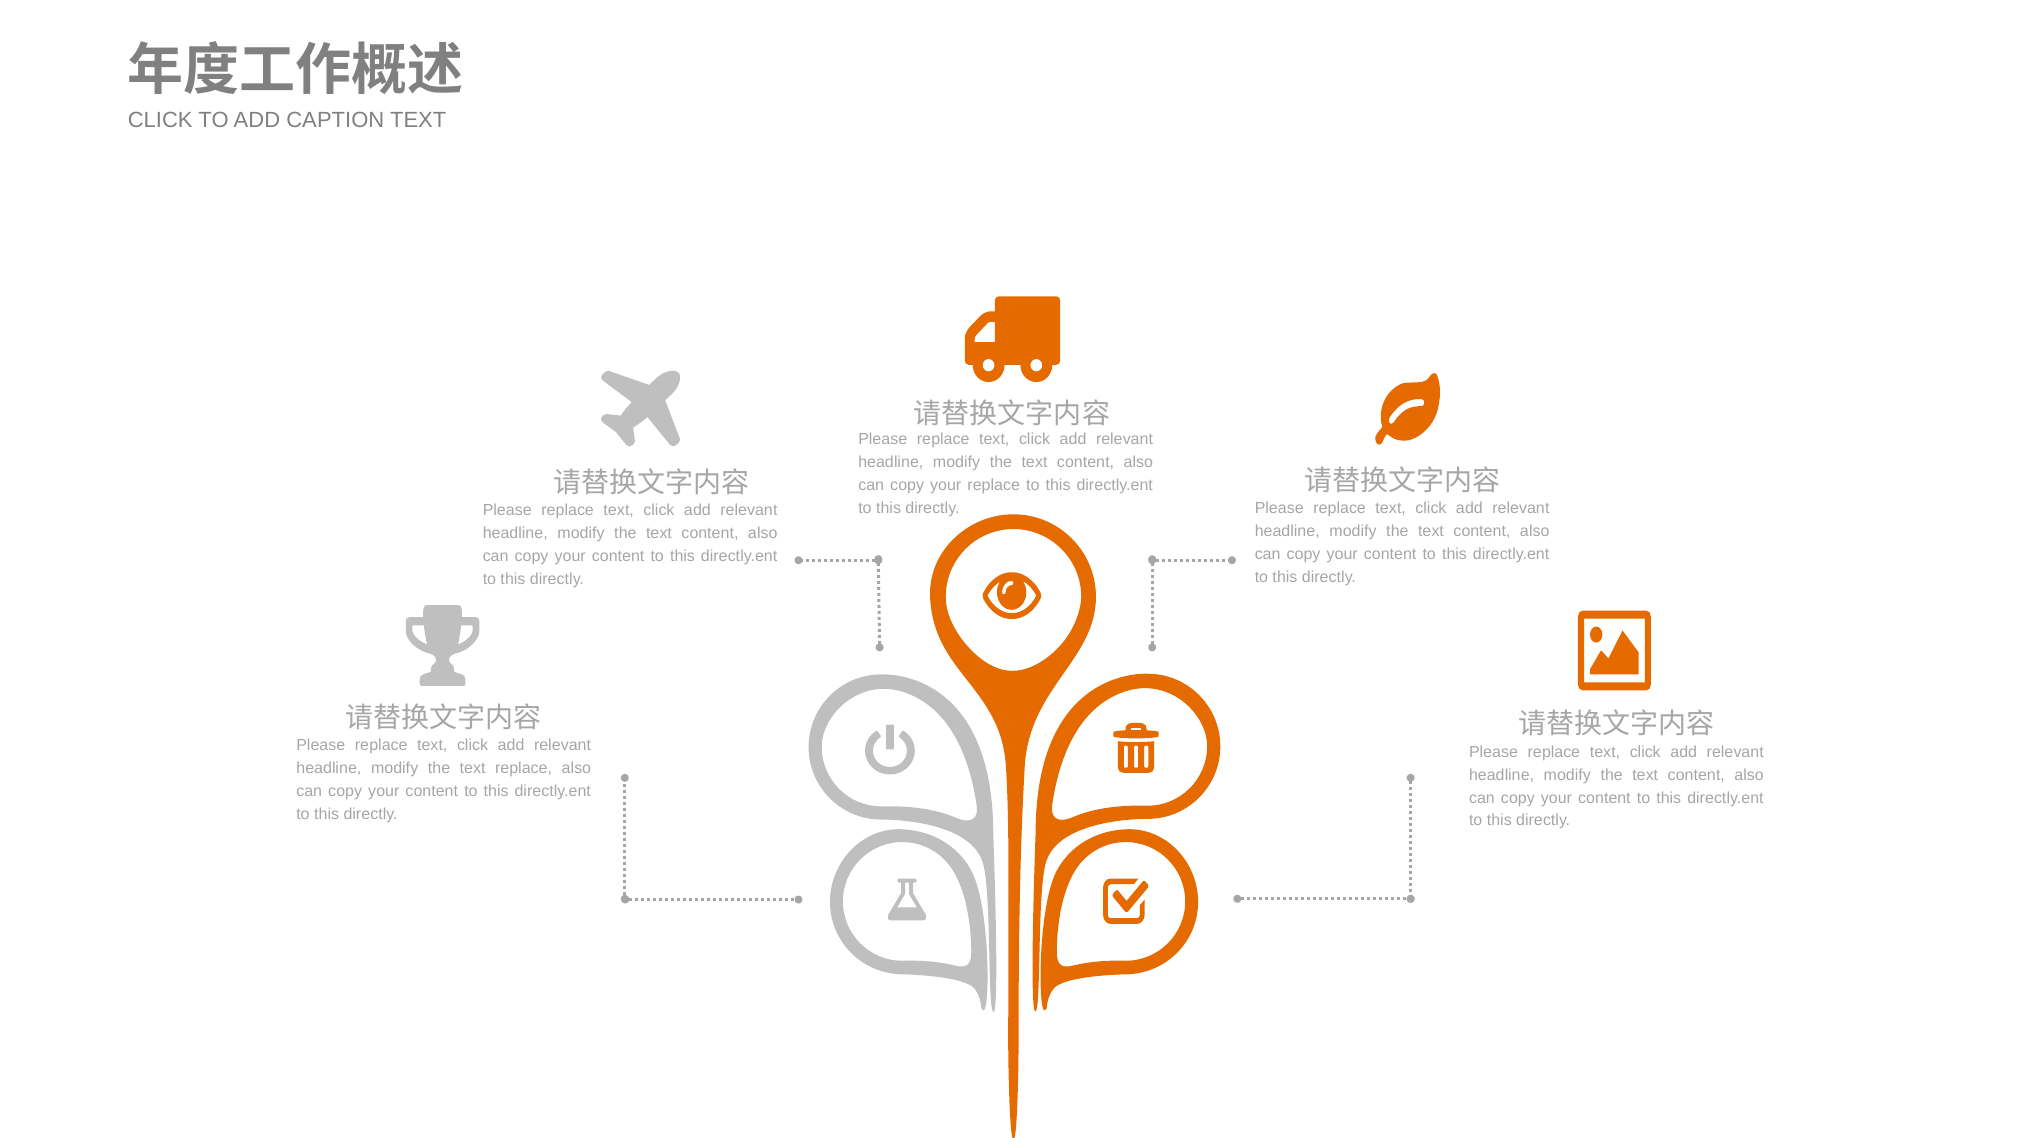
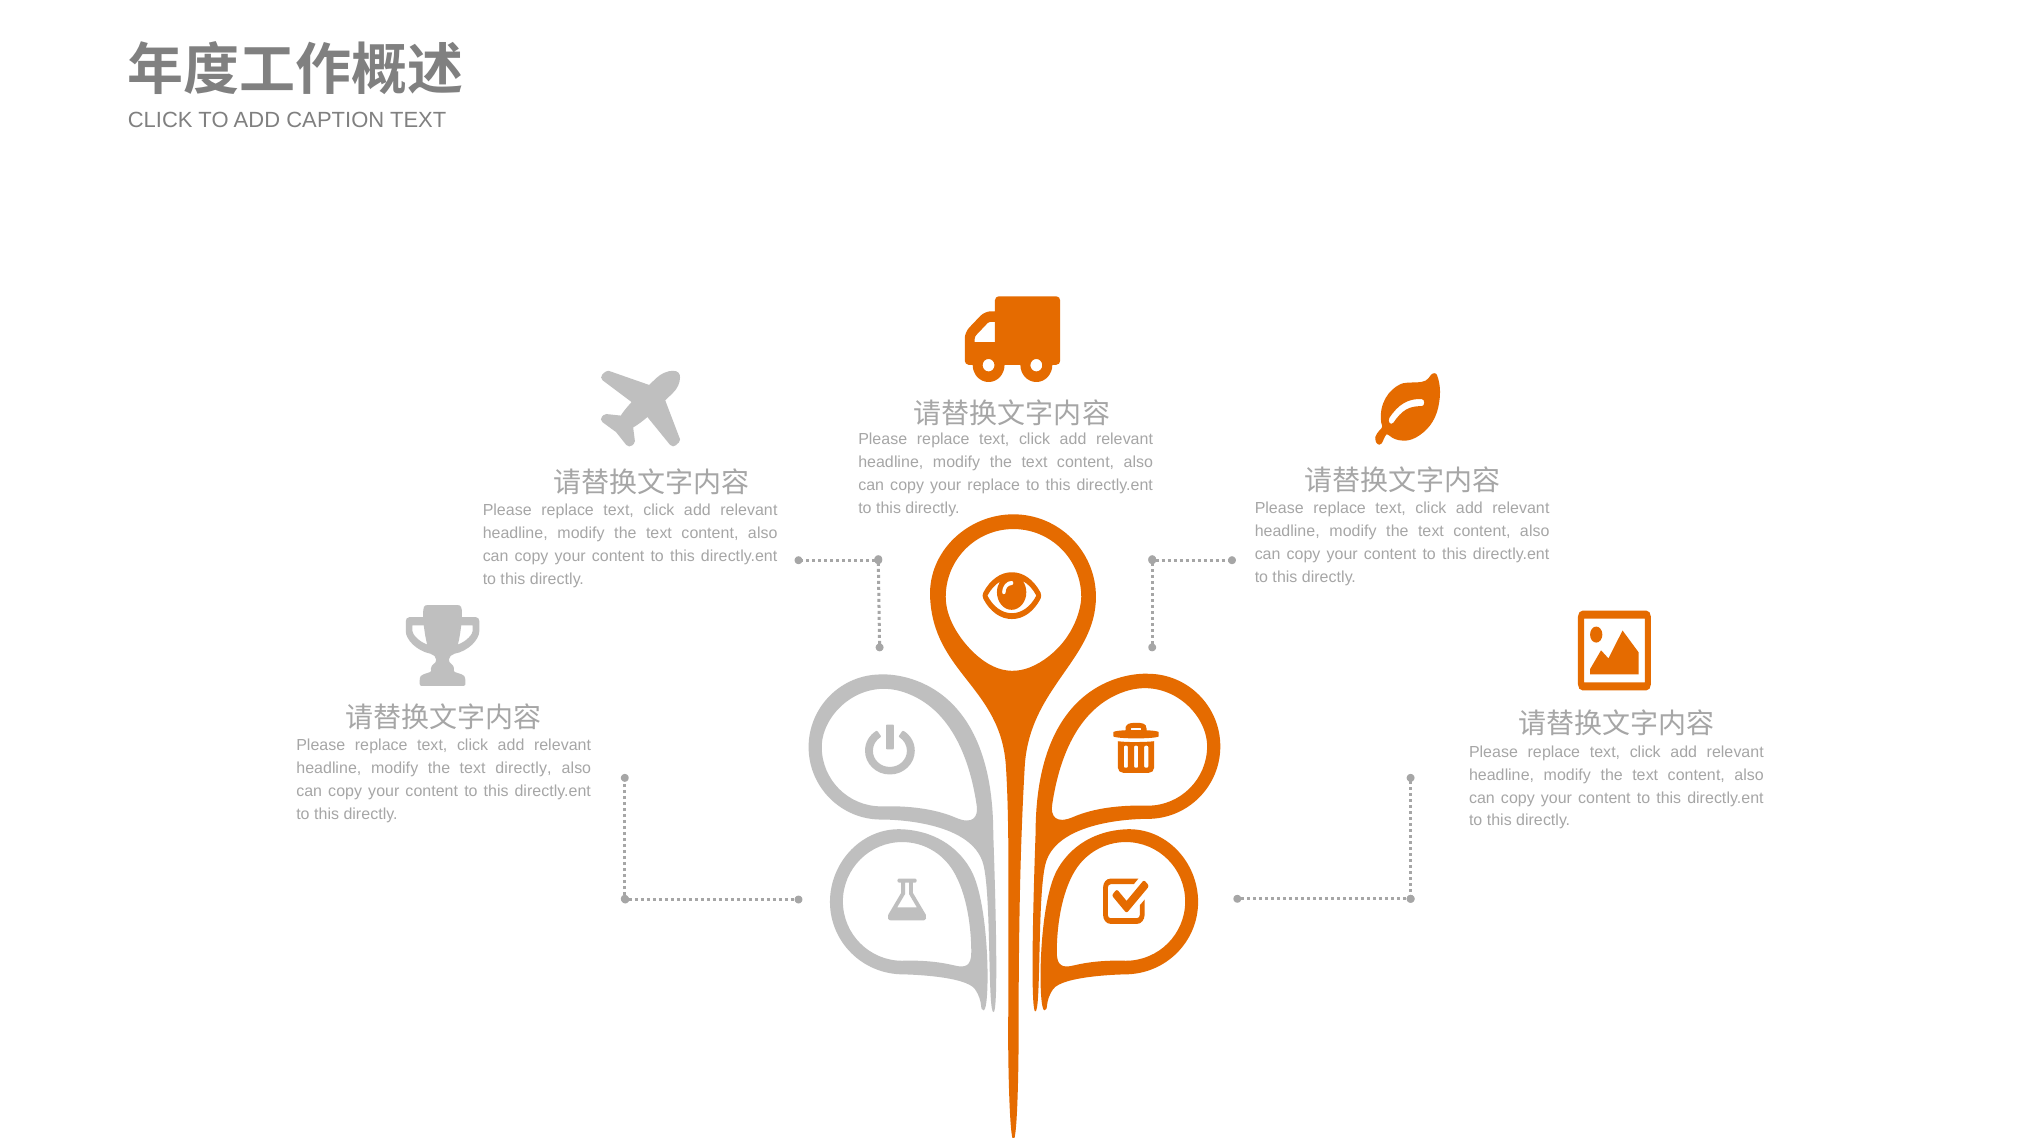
text replace: replace -> directly
